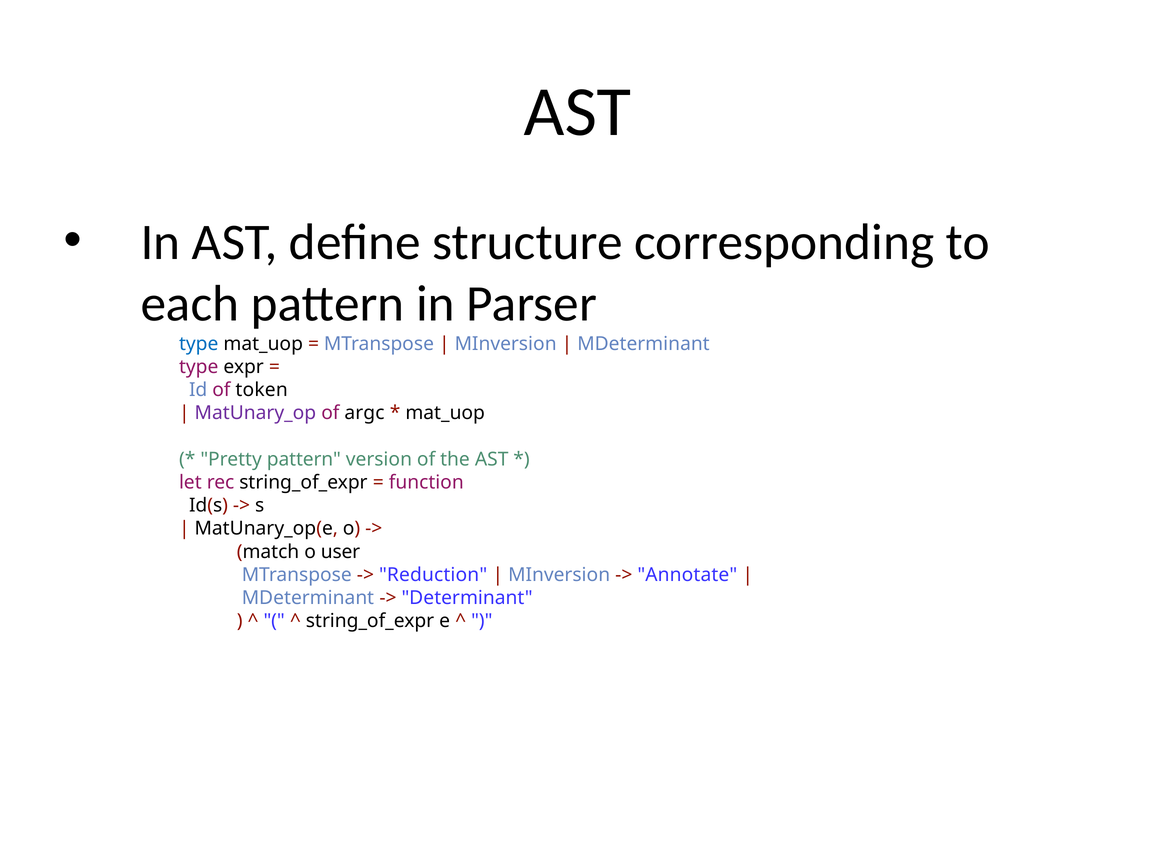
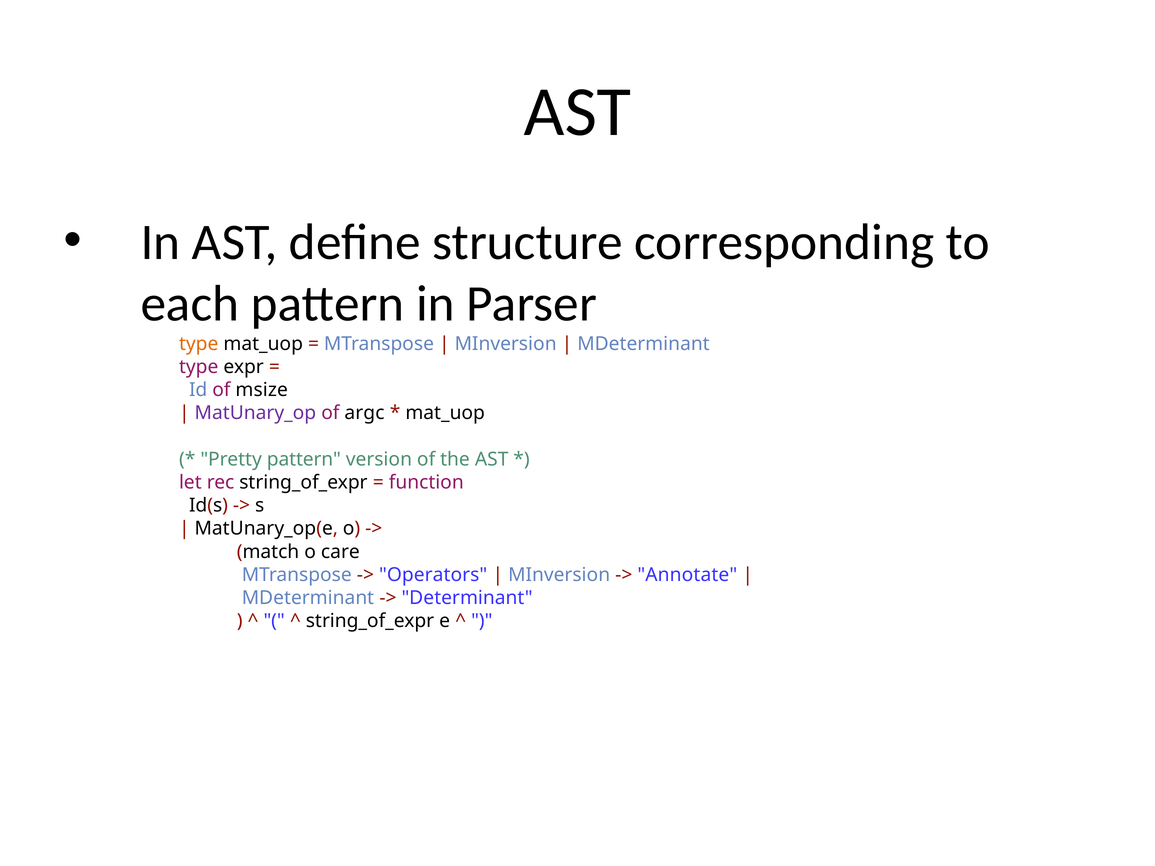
type at (199, 344) colour: blue -> orange
token: token -> msize
user: user -> care
Reduction: Reduction -> Operators
